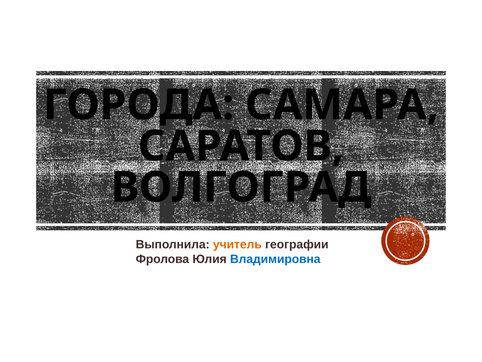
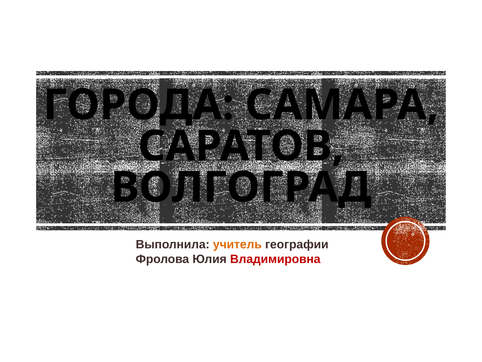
Владимировна colour: blue -> red
